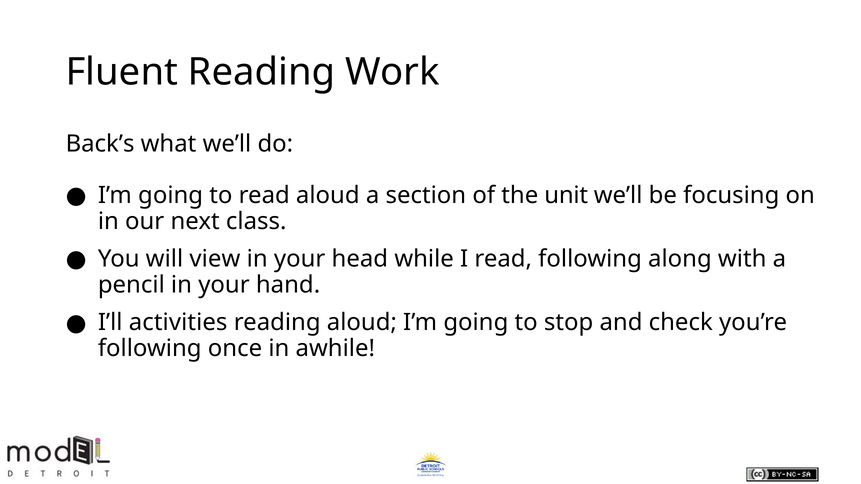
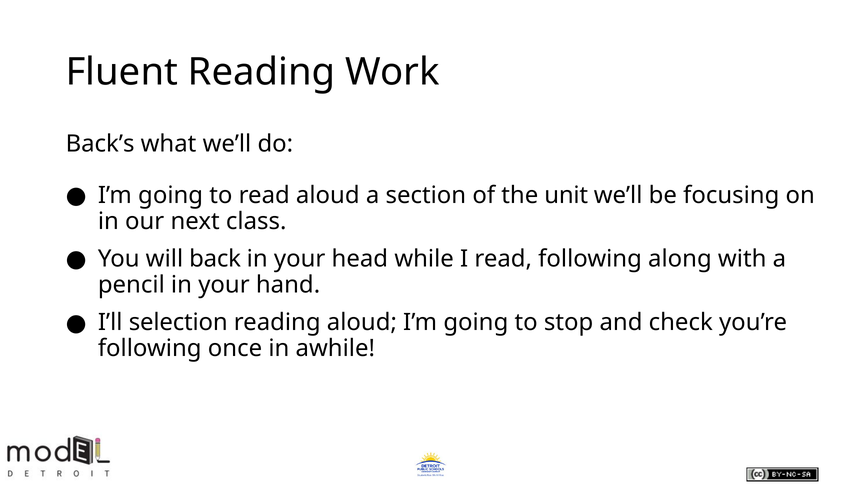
view: view -> back
activities: activities -> selection
